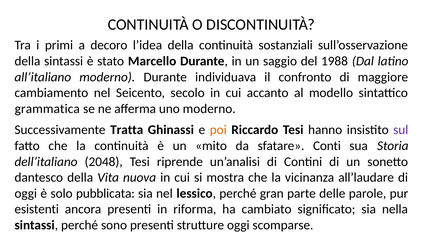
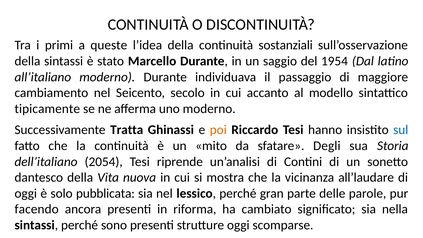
decoro: decoro -> queste
1988: 1988 -> 1954
confronto: confronto -> passaggio
grammatica: grammatica -> tipicamente
sul colour: purple -> blue
Conti: Conti -> Degli
2048: 2048 -> 2054
esistenti: esistenti -> facendo
